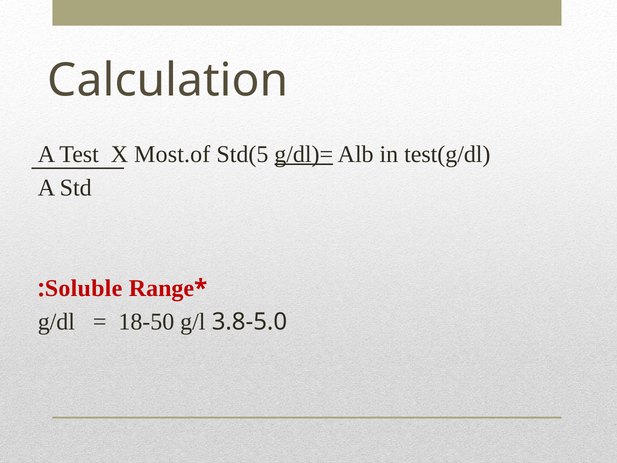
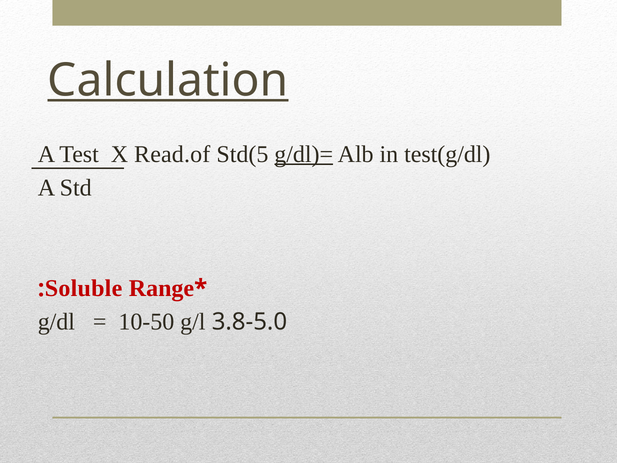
Calculation underline: none -> present
Most.of: Most.of -> Read.of
18-50: 18-50 -> 10-50
